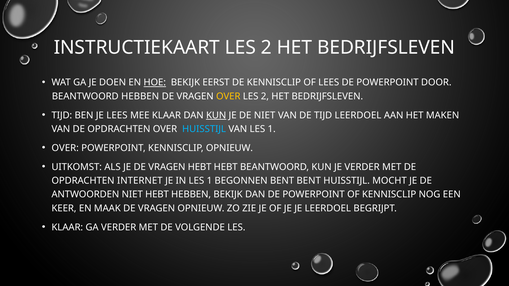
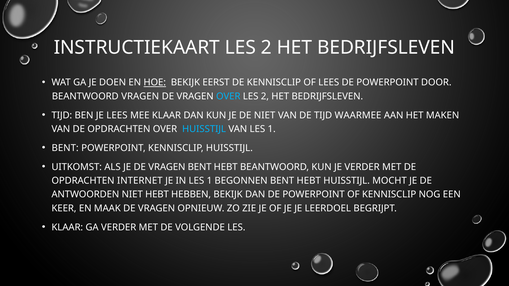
BEANTWOORD HEBBEN: HEBBEN -> VRAGEN
OVER at (228, 96) colour: yellow -> light blue
KUN at (216, 115) underline: present -> none
TIJD LEERDOEL: LEERDOEL -> WAARMEE
OVER at (65, 148): OVER -> BENT
KENNISCLIP OPNIEUW: OPNIEUW -> HUISSTIJL
VRAGEN HEBT: HEBT -> BENT
BEGONNEN BENT BENT: BENT -> HEBT
